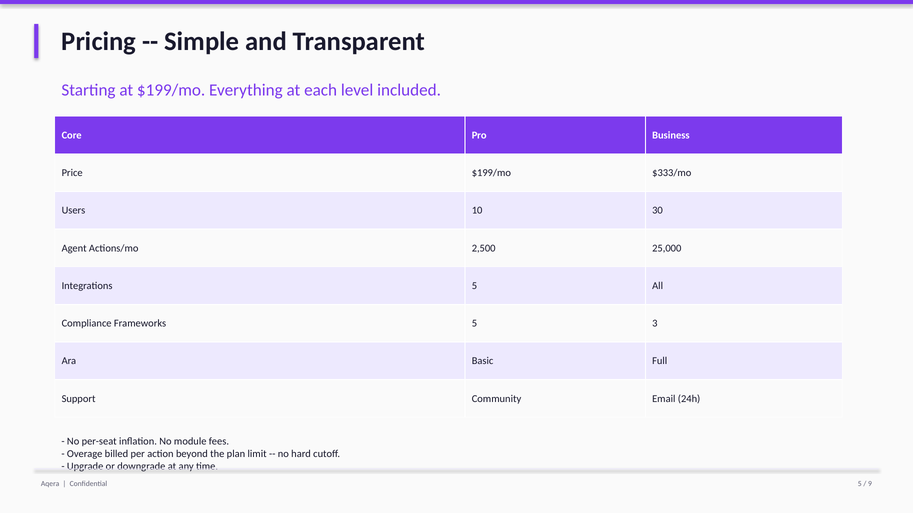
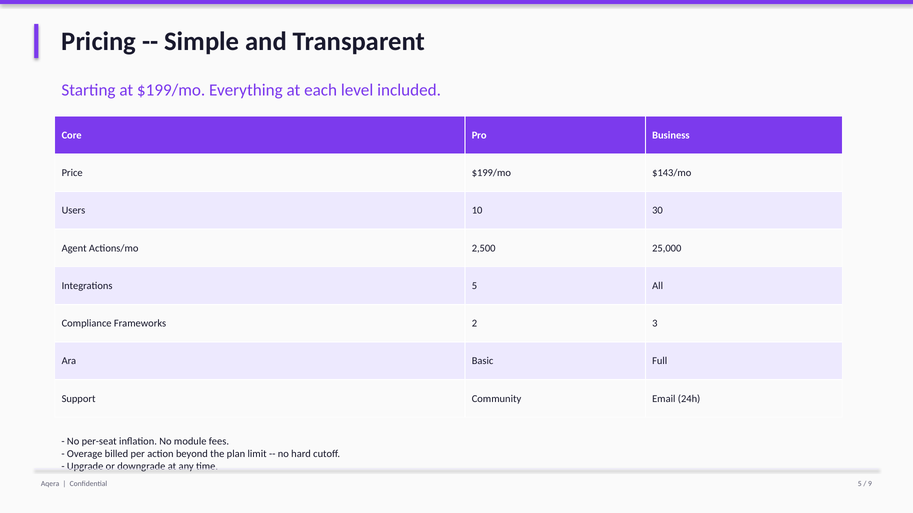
$333/mo: $333/mo -> $143/mo
Frameworks 5: 5 -> 2
